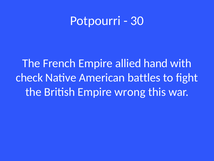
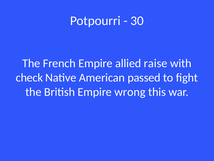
hand: hand -> raise
battles: battles -> passed
